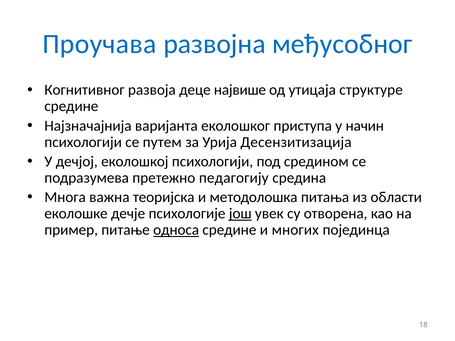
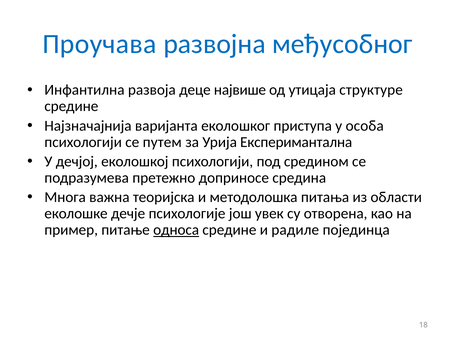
Когнитивног: Когнитивног -> Инфантилна
начин: начин -> особа
Десензитизација: Десензитизација -> Експеримантална
педагогију: педагогију -> доприносе
још underline: present -> none
многих: многих -> радиле
